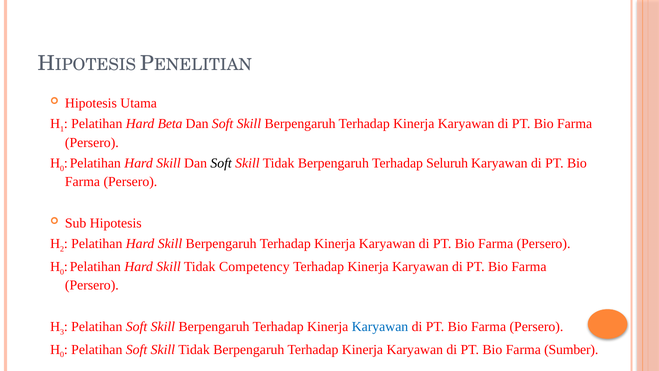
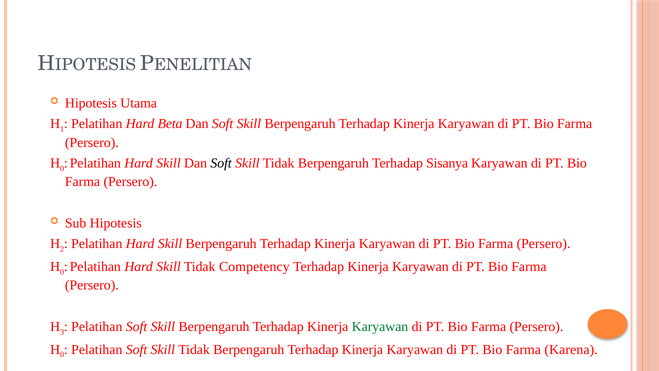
Seluruh: Seluruh -> Sisanya
Karyawan at (380, 326) colour: blue -> green
Sumber: Sumber -> Karena
